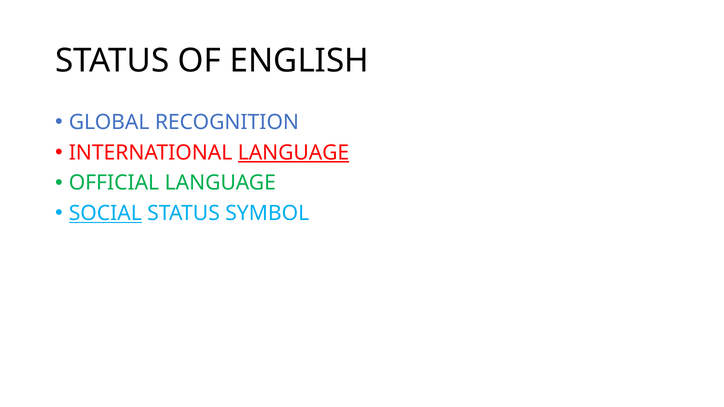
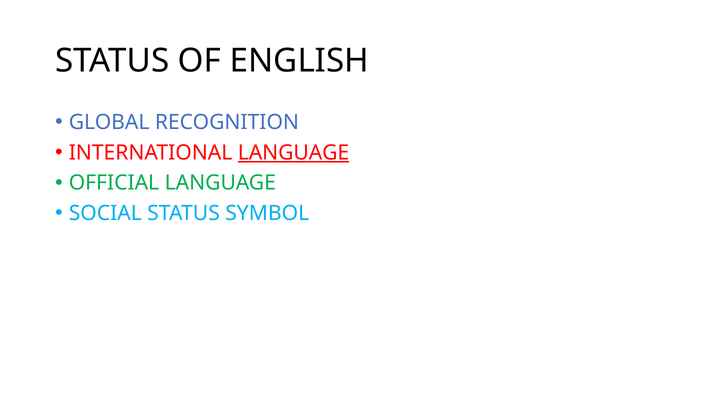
SOCIAL underline: present -> none
